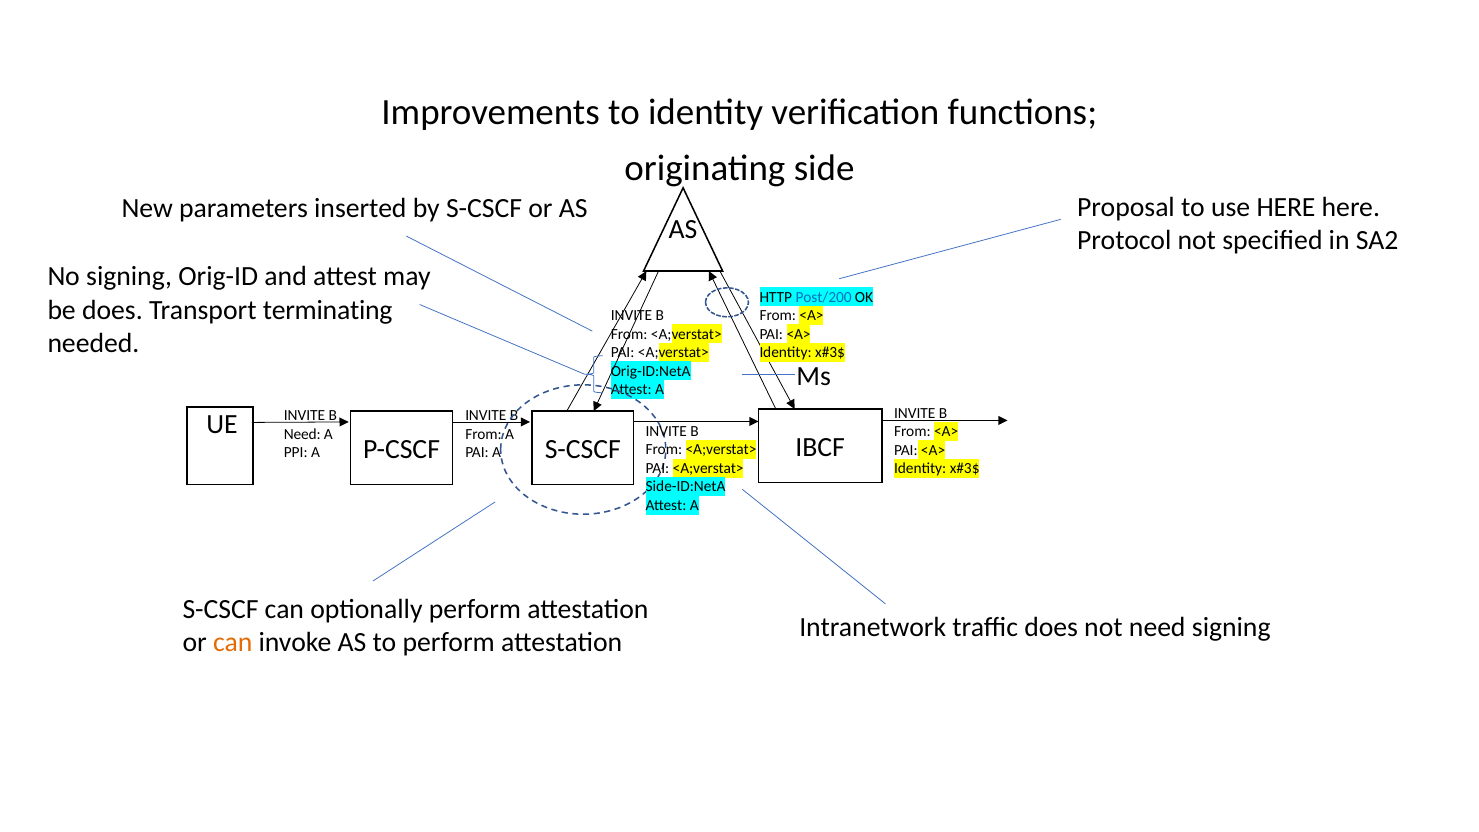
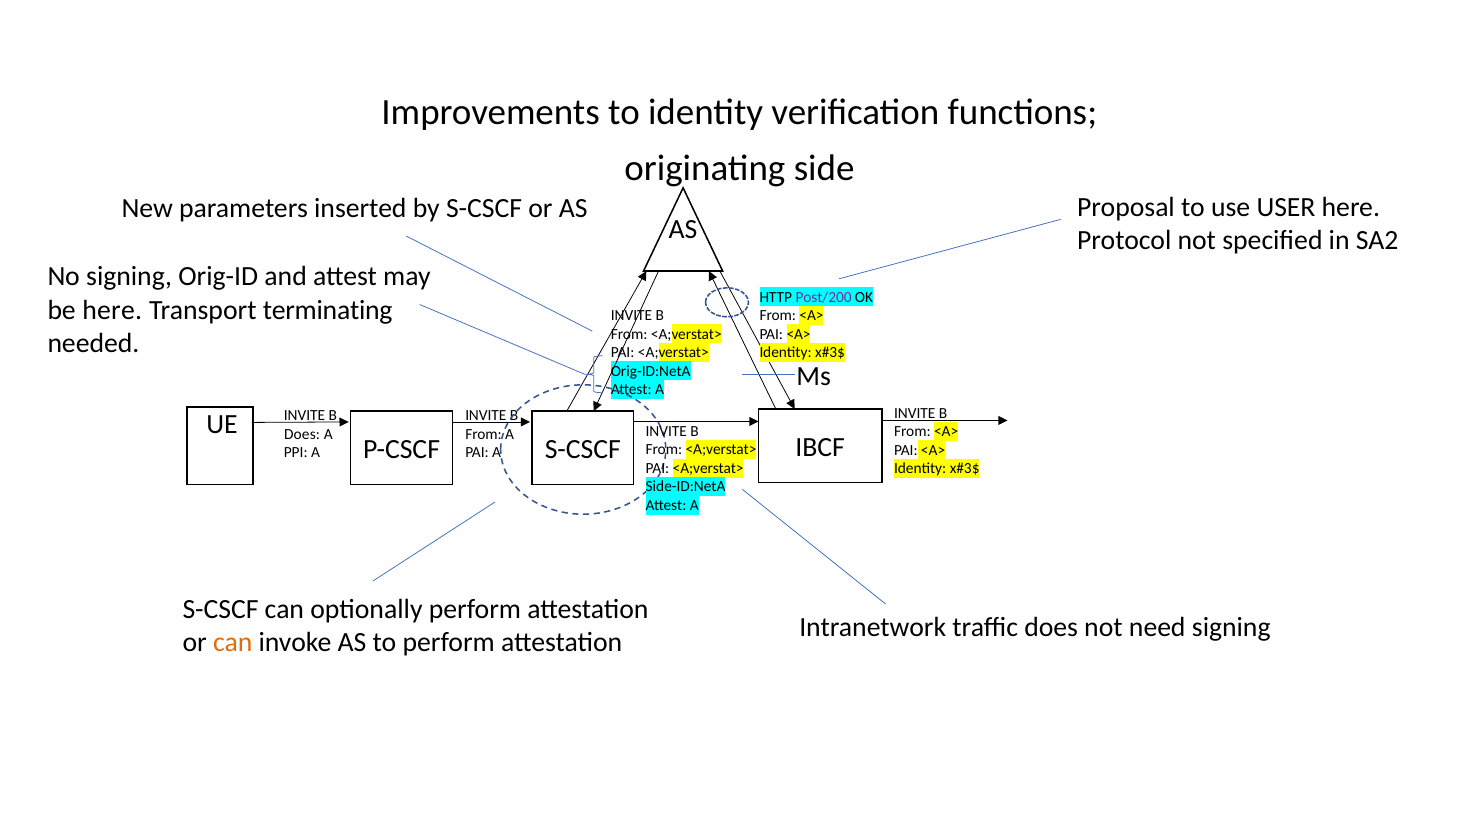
use HERE: HERE -> USER
Post/200 colour: blue -> purple
be does: does -> here
Need at (302, 434): Need -> Does
